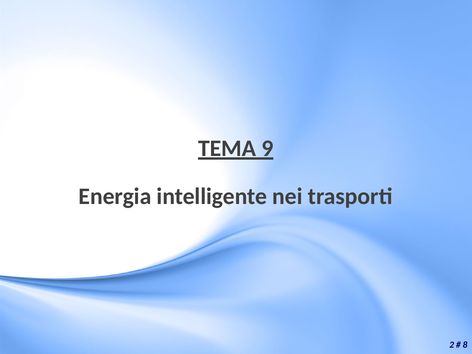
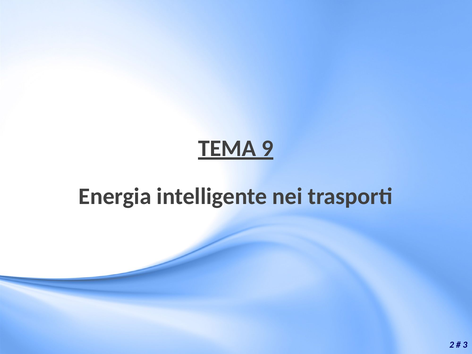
8: 8 -> 3
